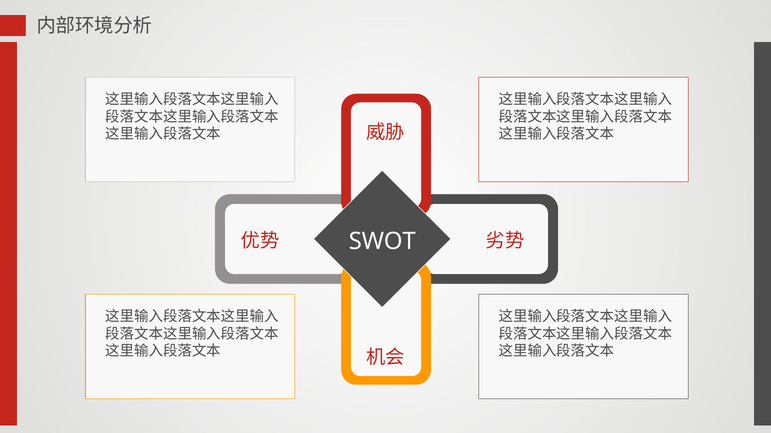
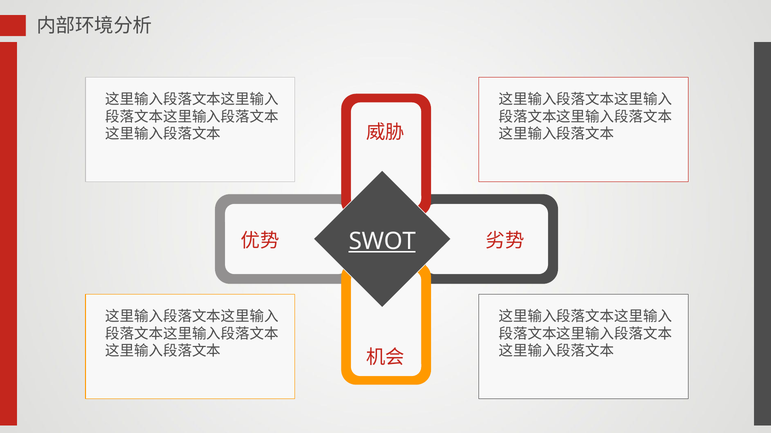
SWOT underline: none -> present
